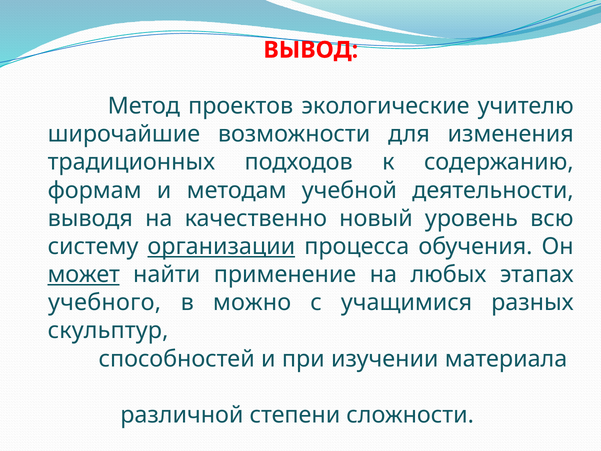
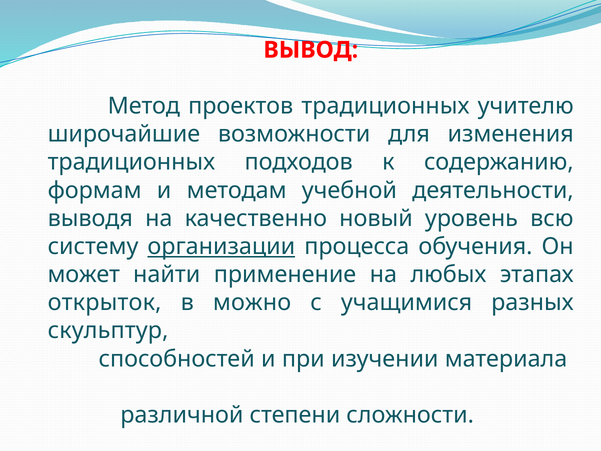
проектов экологические: экологические -> традиционных
может underline: present -> none
учебного: учебного -> открыток
